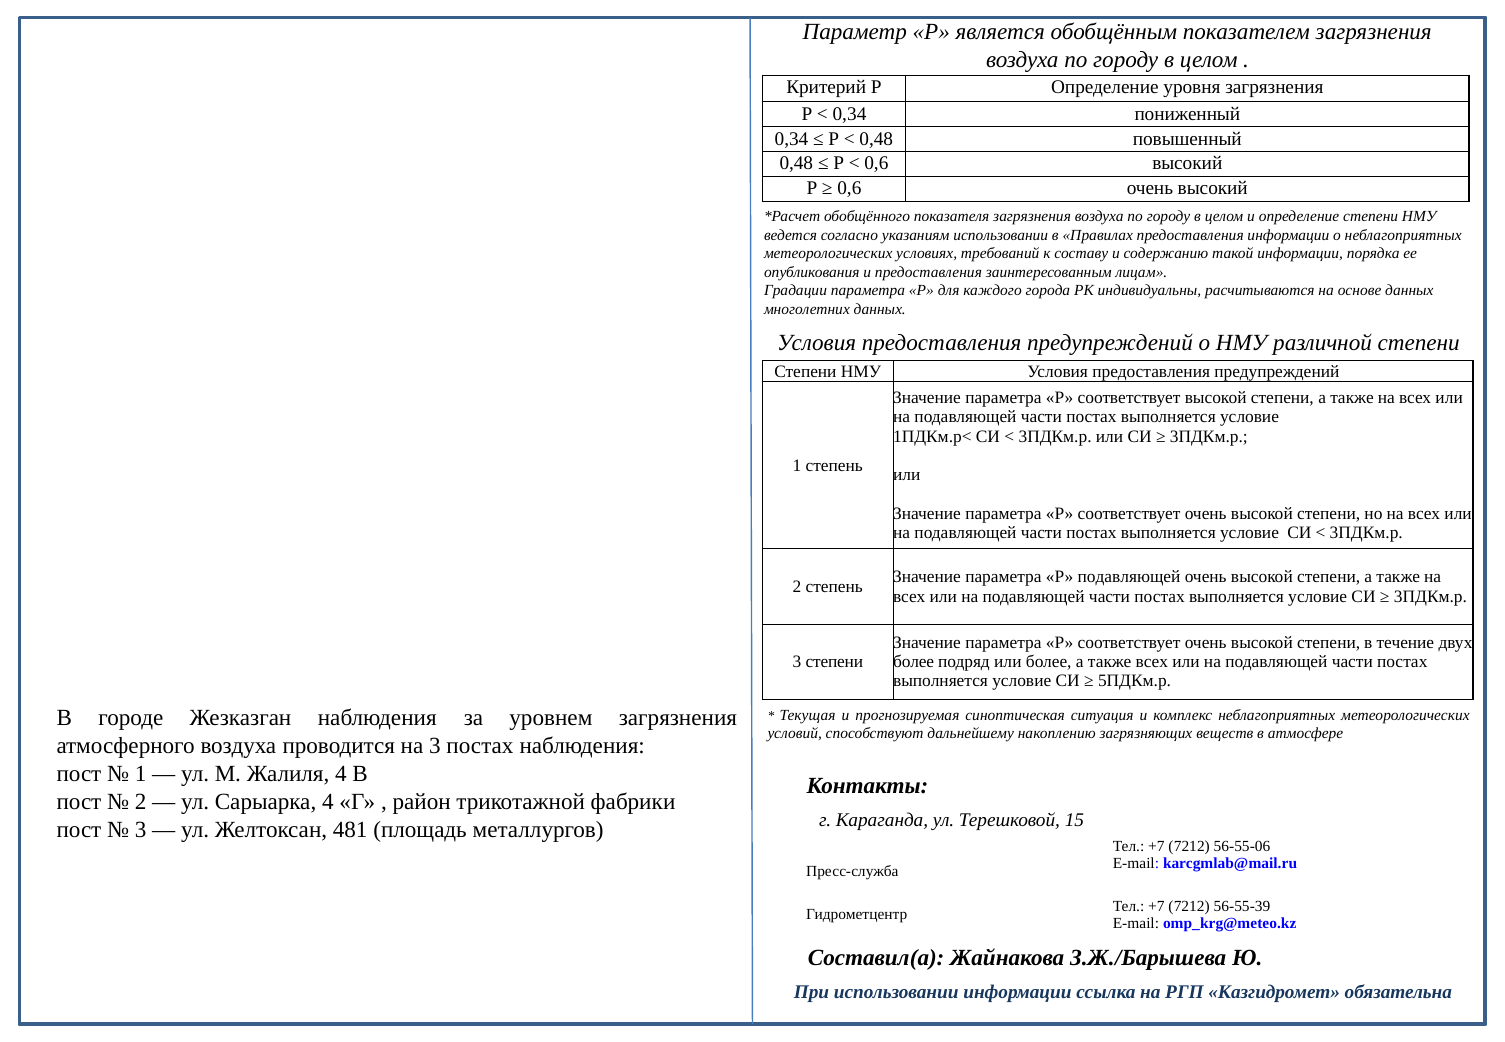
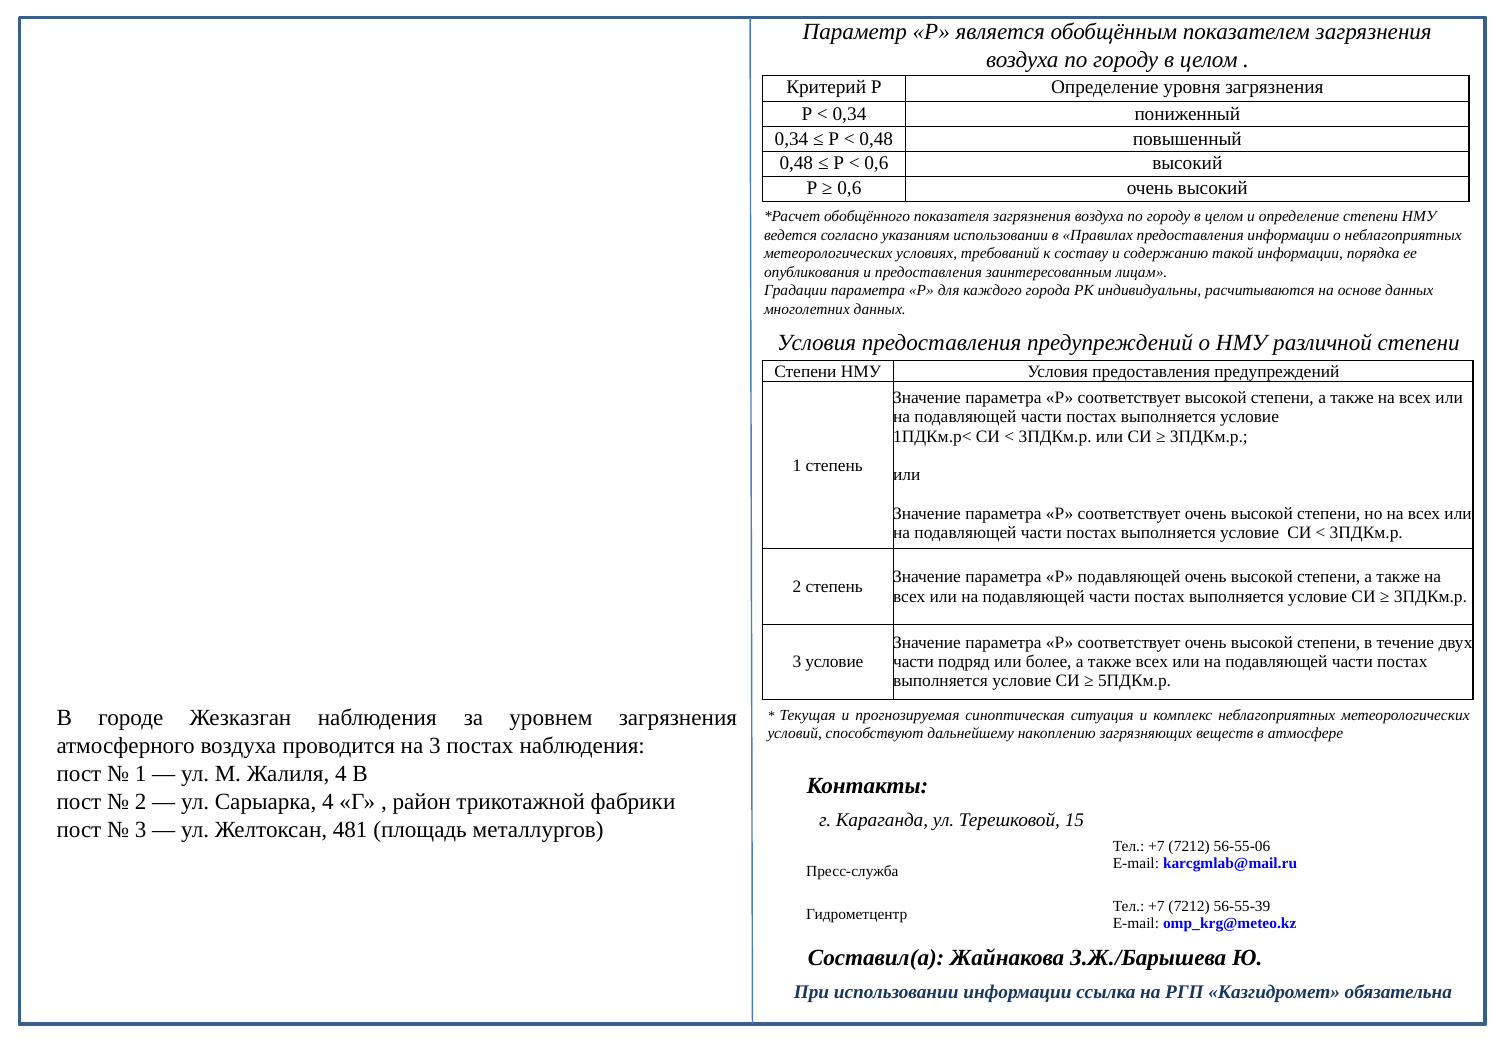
3 степени: степени -> условие
более at (914, 662): более -> части
